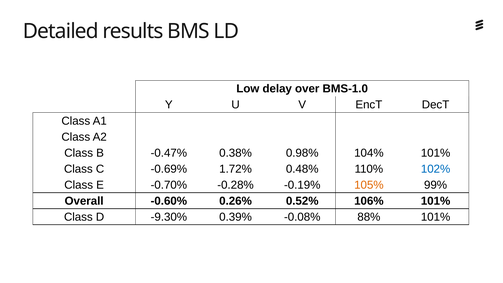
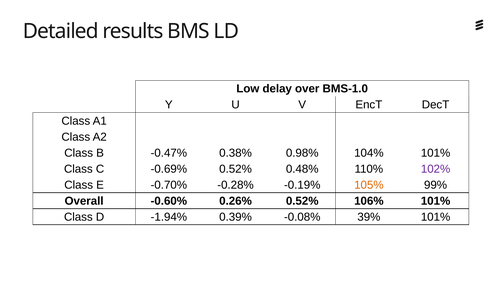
-0.69% 1.72%: 1.72% -> 0.52%
102% colour: blue -> purple
-9.30%: -9.30% -> -1.94%
88%: 88% -> 39%
